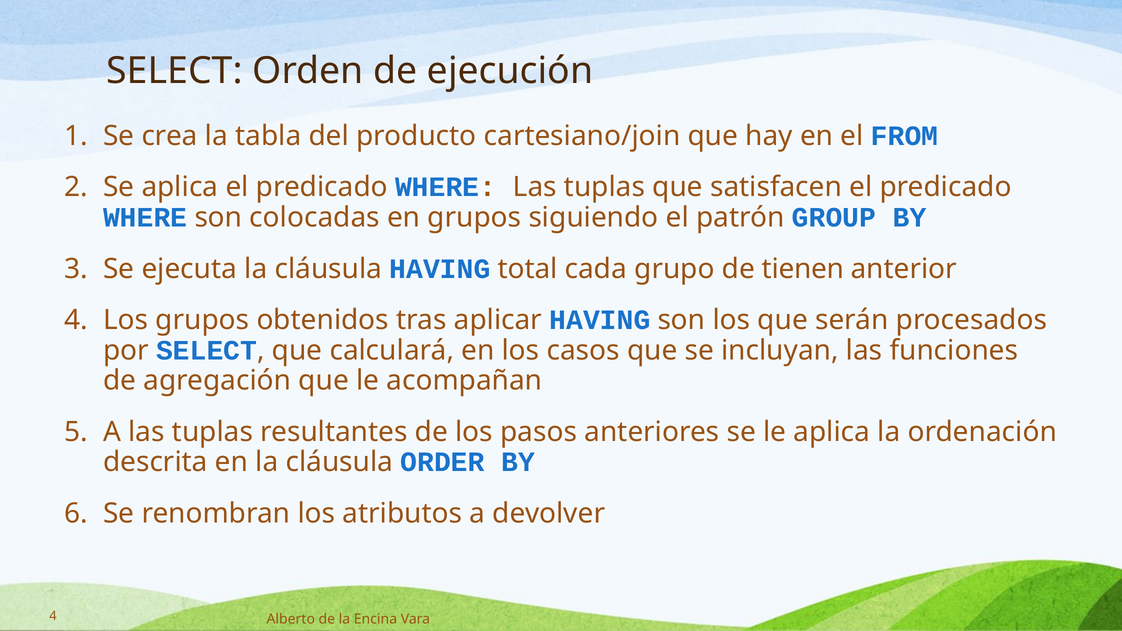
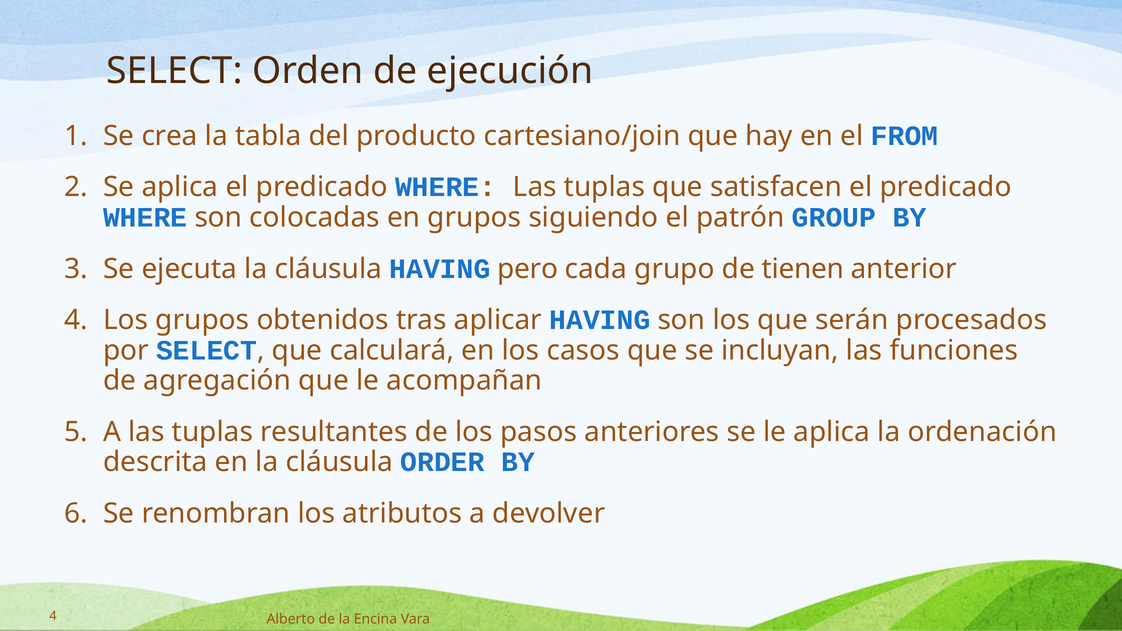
total: total -> pero
